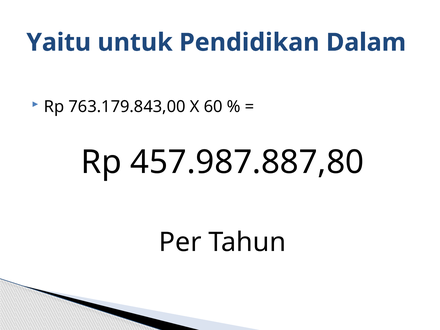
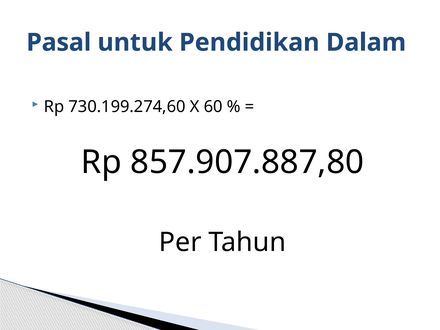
Yaitu: Yaitu -> Pasal
763.179.843,00: 763.179.843,00 -> 730.199.274,60
457.987.887,80: 457.987.887,80 -> 857.907.887,80
